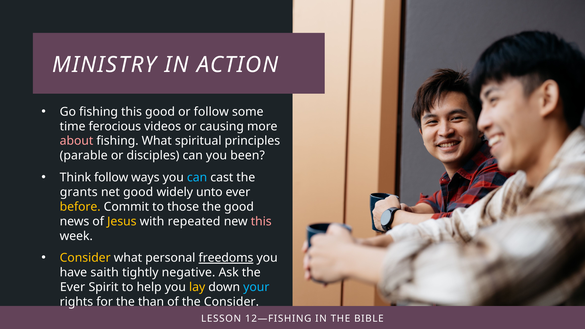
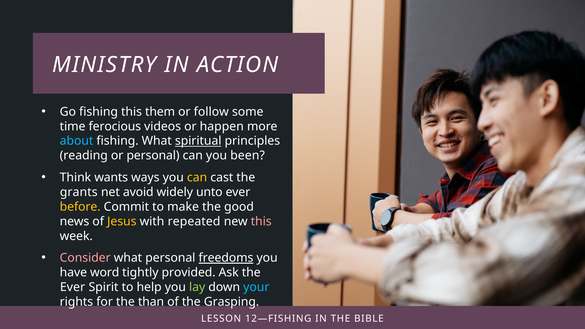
this good: good -> them
causing: causing -> happen
about colour: pink -> light blue
spiritual underline: none -> present
parable: parable -> reading
or disciples: disciples -> personal
Think follow: follow -> wants
can at (197, 178) colour: light blue -> yellow
net good: good -> avoid
those: those -> make
Consider at (85, 258) colour: yellow -> pink
saith: saith -> word
negative: negative -> provided
lay colour: yellow -> light green
the Consider: Consider -> Grasping
